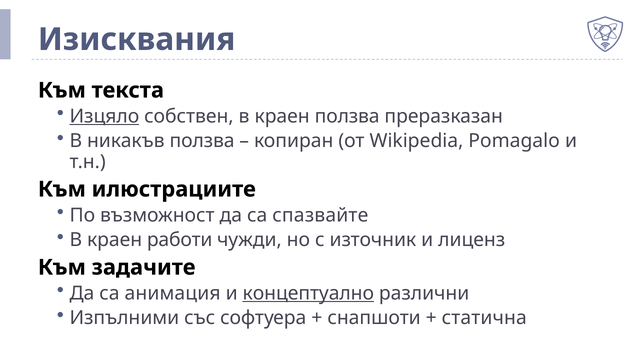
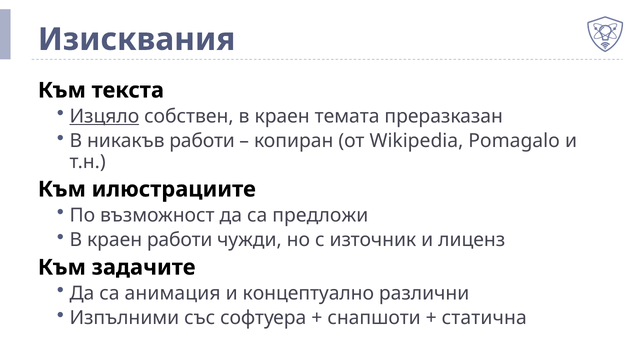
краен ползва: ползва -> темата
никакъв ползва: ползва -> работи
спазвайте: спазвайте -> предложи
концептуално underline: present -> none
